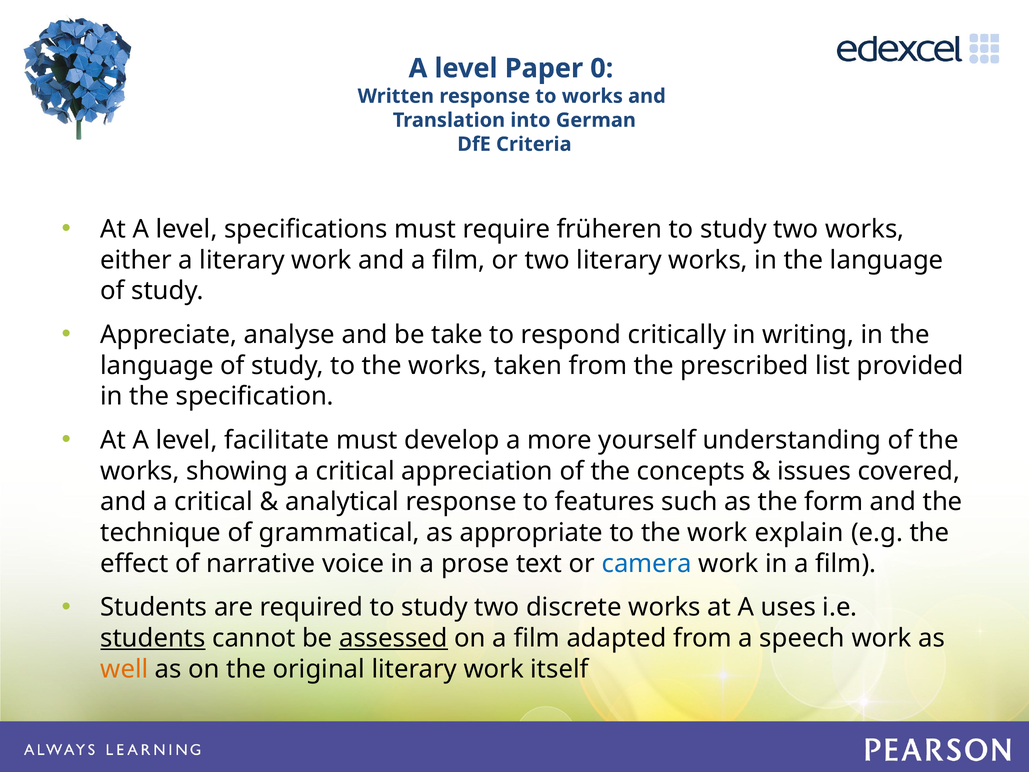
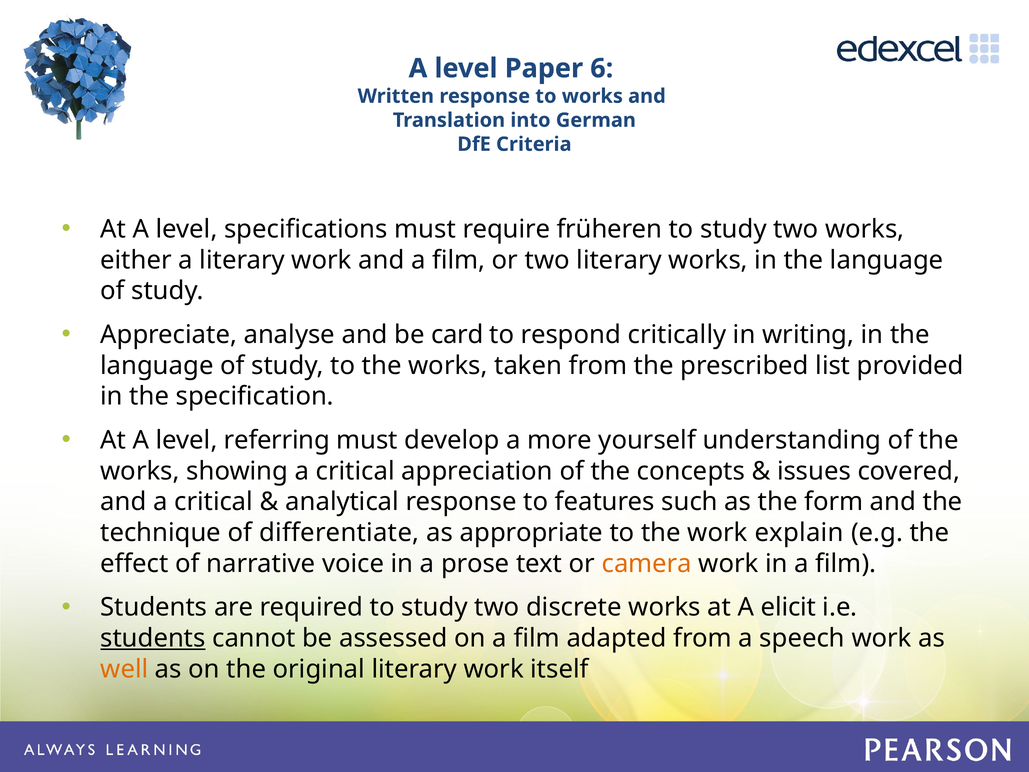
0: 0 -> 6
take: take -> card
facilitate: facilitate -> referring
grammatical: grammatical -> differentiate
camera colour: blue -> orange
uses: uses -> elicit
assessed underline: present -> none
